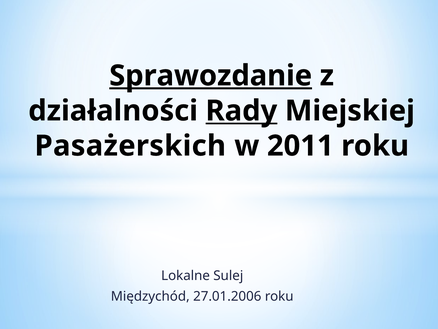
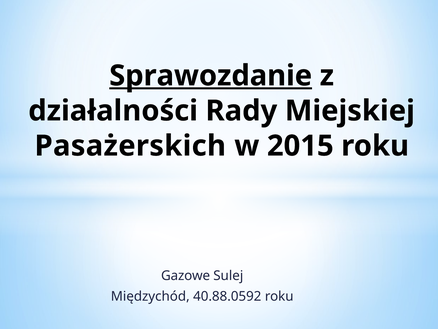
Rady underline: present -> none
2011: 2011 -> 2015
Lokalne: Lokalne -> Gazowe
27.01.2006: 27.01.2006 -> 40.88.0592
